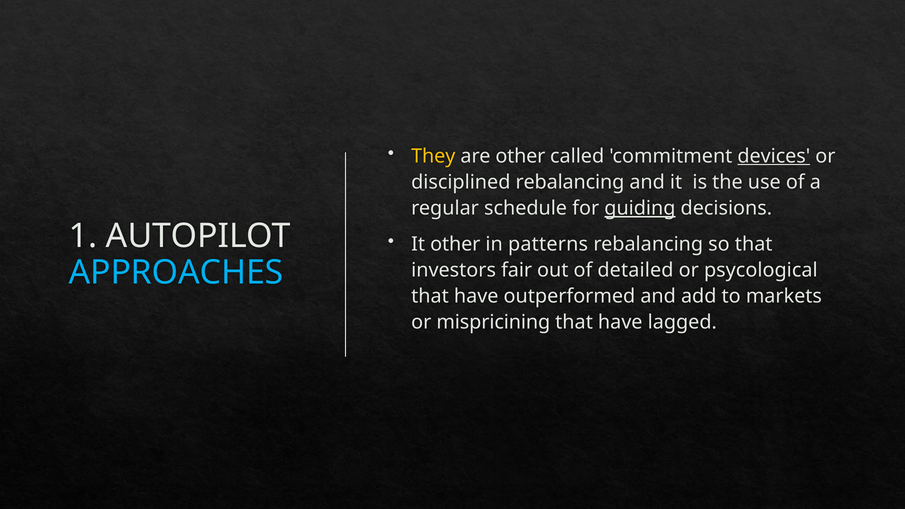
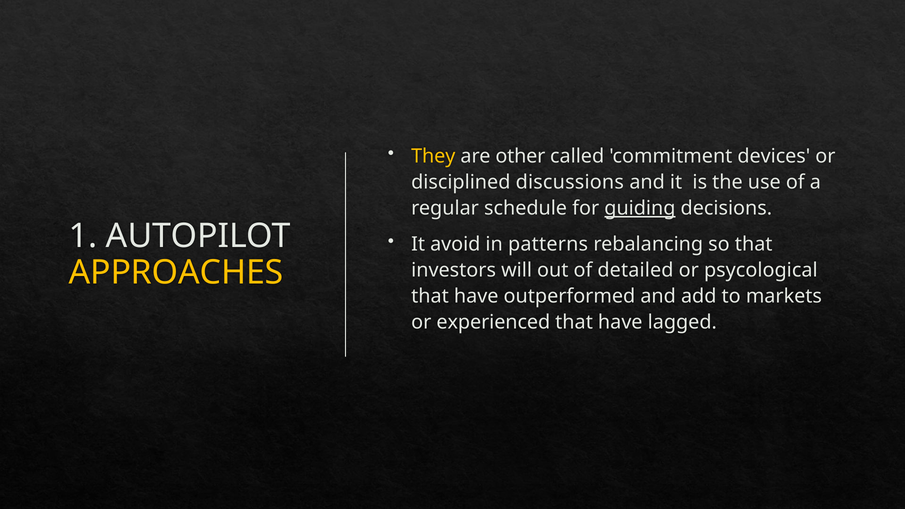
devices underline: present -> none
disciplined rebalancing: rebalancing -> discussions
It other: other -> avoid
APPROACHES colour: light blue -> yellow
fair: fair -> will
mispricining: mispricining -> experienced
